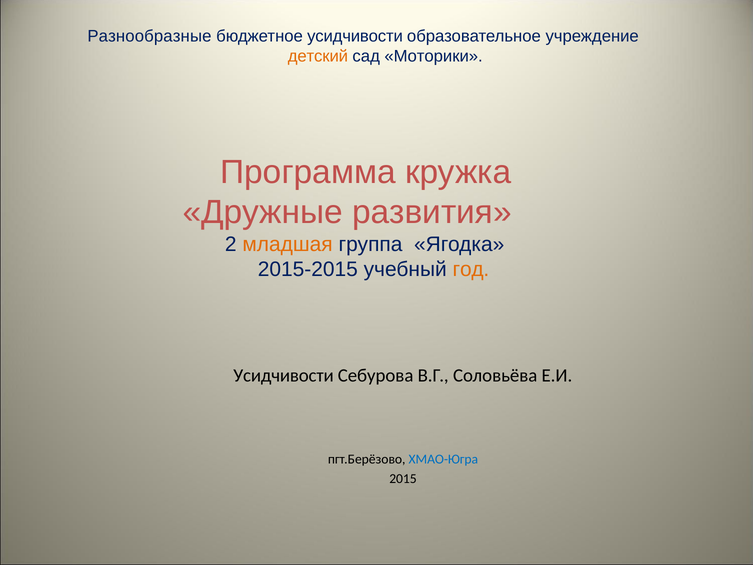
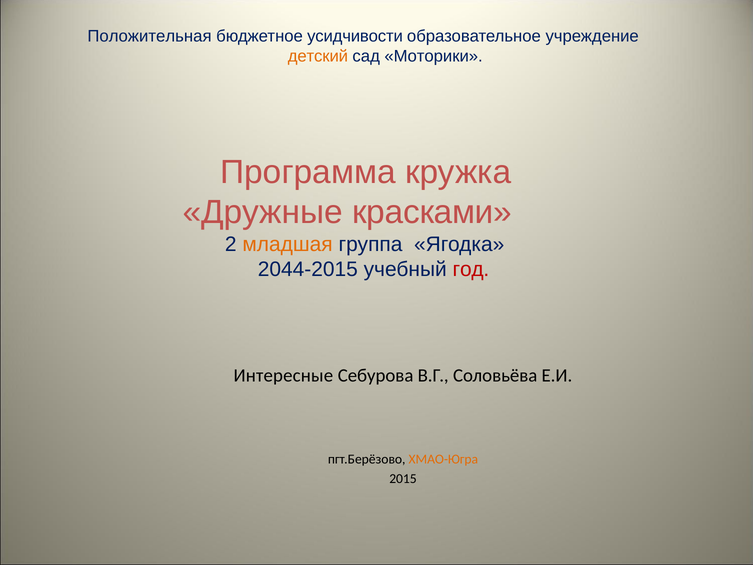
Разнообразные: Разнообразные -> Положительная
развития: развития -> красками
2015-2015: 2015-2015 -> 2044-2015
год colour: orange -> red
Усидчивости at (284, 375): Усидчивости -> Интересные
ХМАО-Югра colour: blue -> orange
